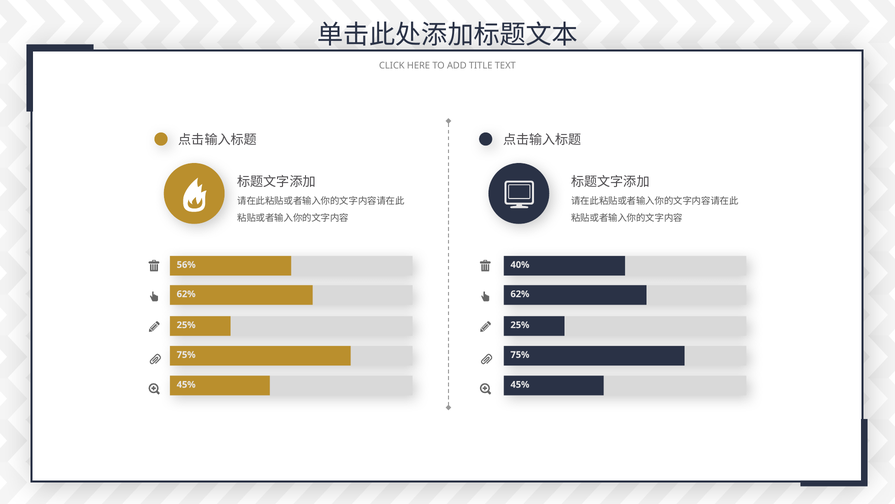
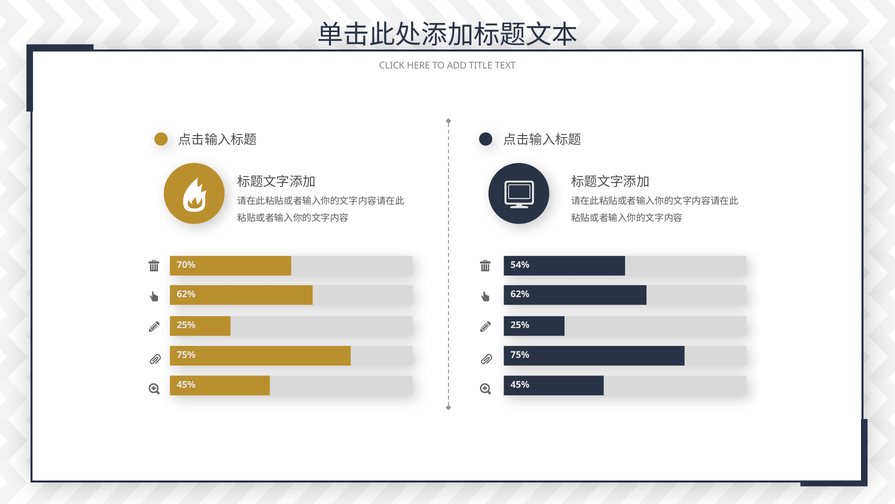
56%: 56% -> 70%
40%: 40% -> 54%
